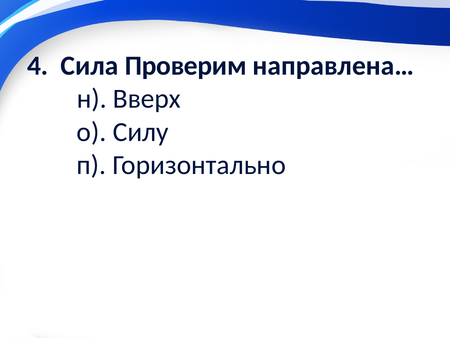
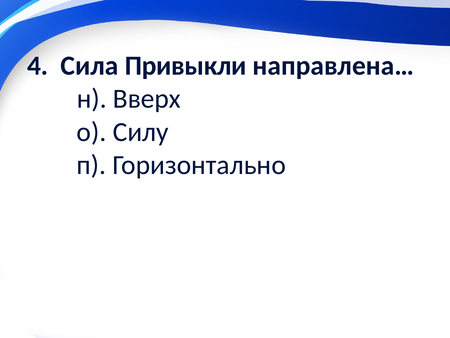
Проверим: Проверим -> Привыкли
